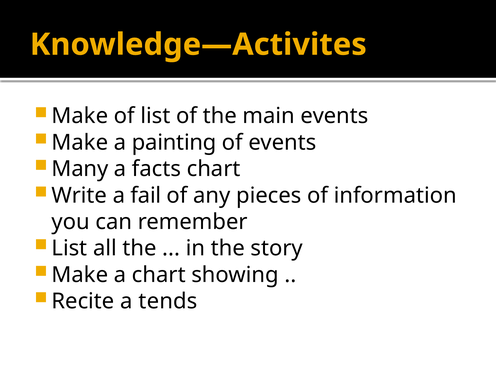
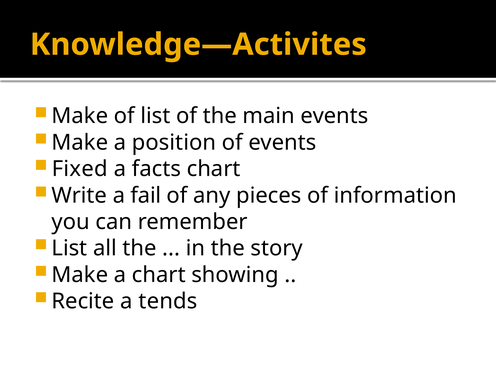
painting: painting -> position
Many: Many -> Fixed
